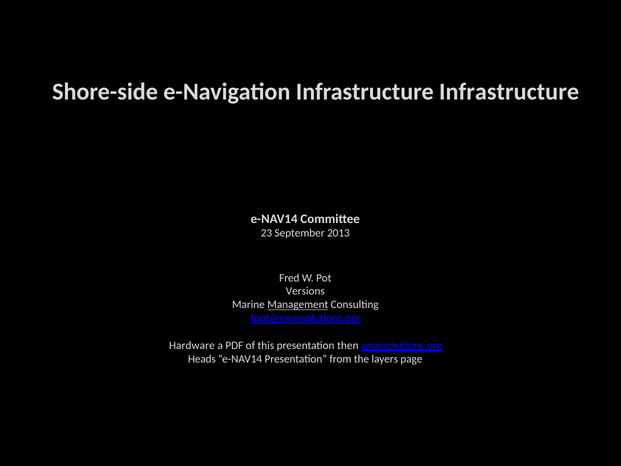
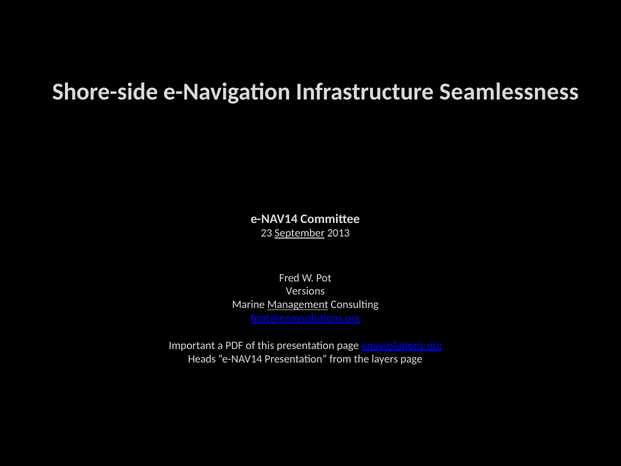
Infrastructure Infrastructure: Infrastructure -> Seamlessness
September underline: none -> present
Hardware: Hardware -> Important
presentation then: then -> page
